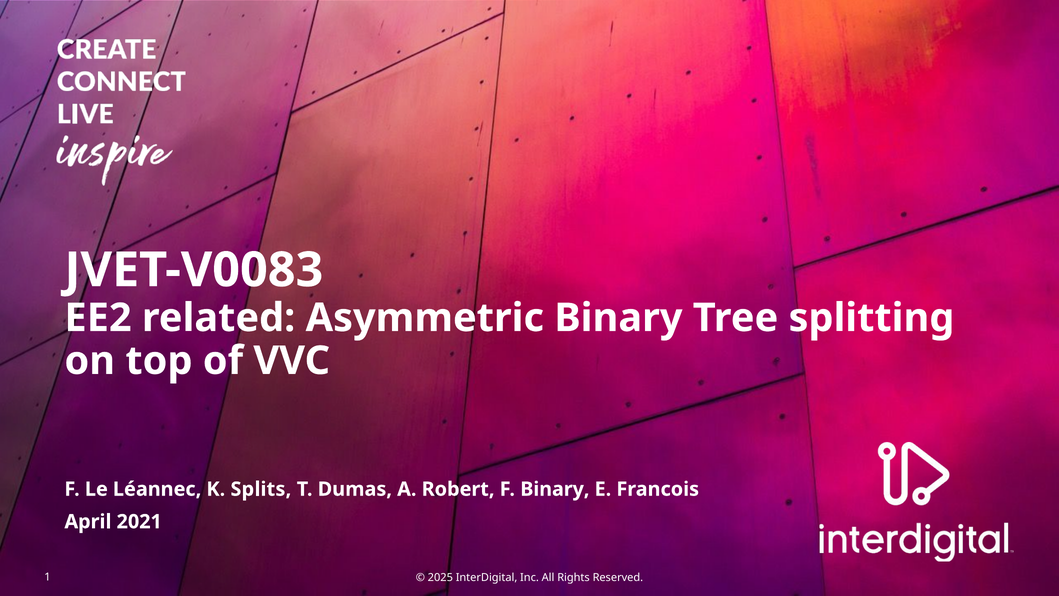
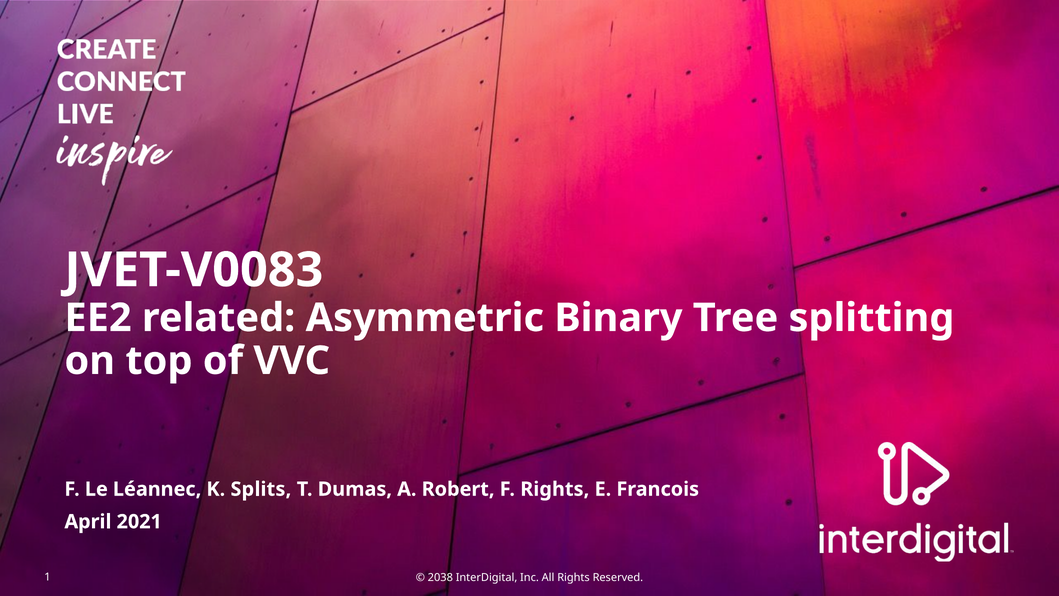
F Binary: Binary -> Rights
2025: 2025 -> 2038
